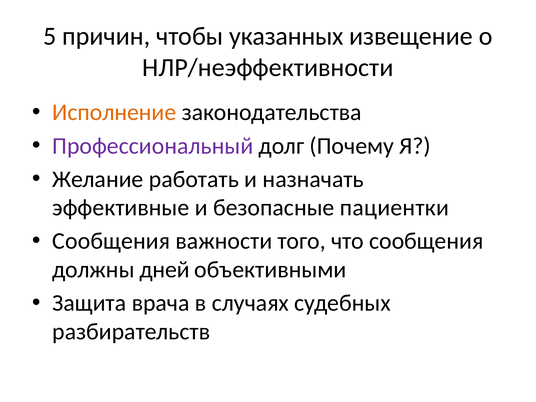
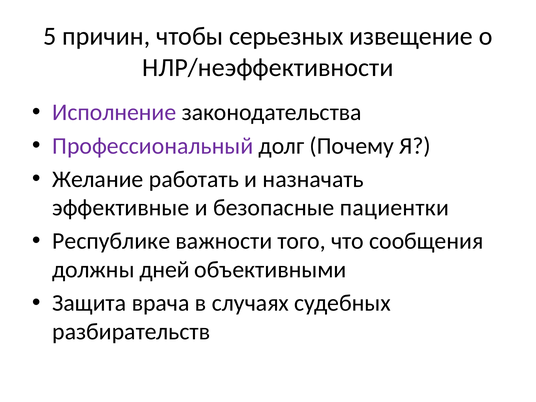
указанных: указанных -> серьезных
Исполнение colour: orange -> purple
Сообщения at (111, 241): Сообщения -> Республике
